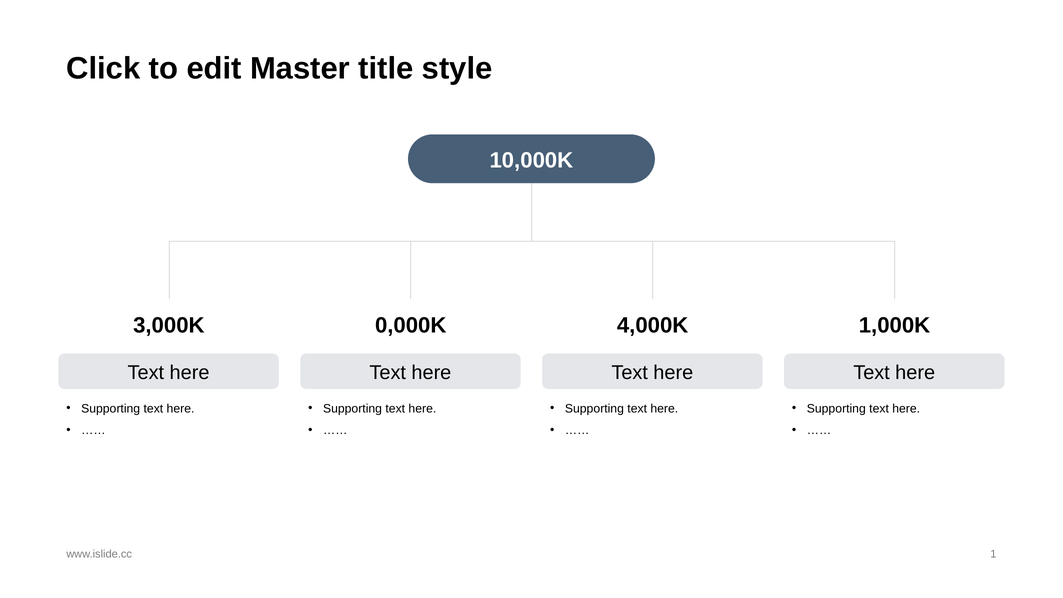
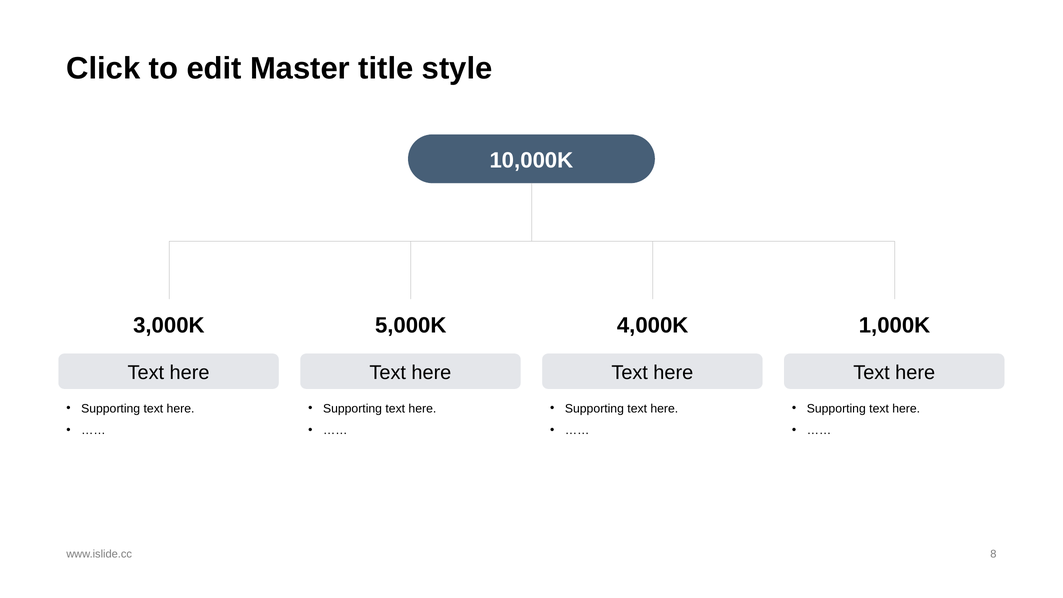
0,000K: 0,000K -> 5,000K
1: 1 -> 8
